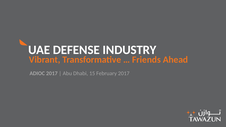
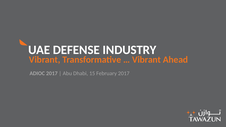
Friends at (146, 60): Friends -> Vibrant
